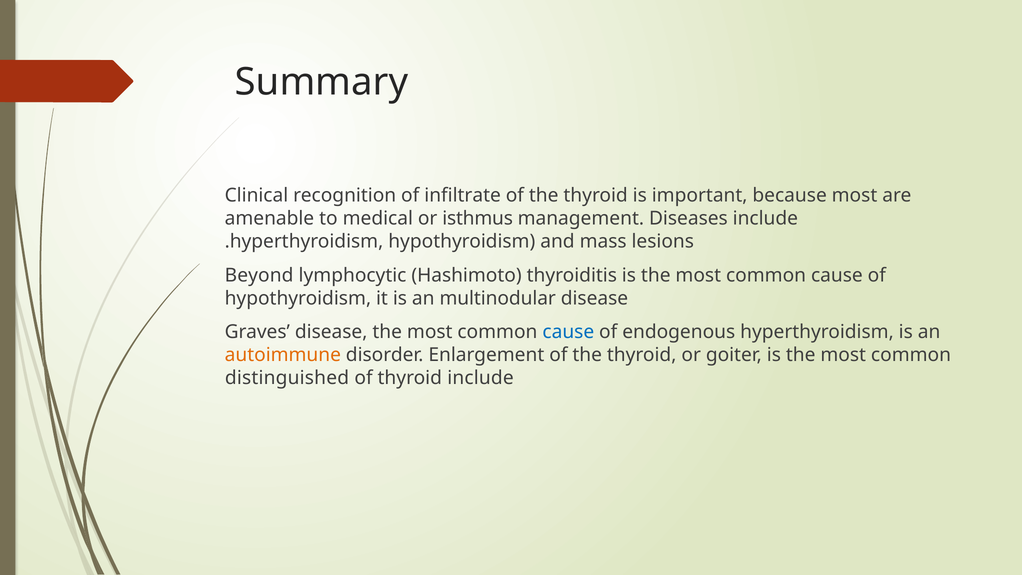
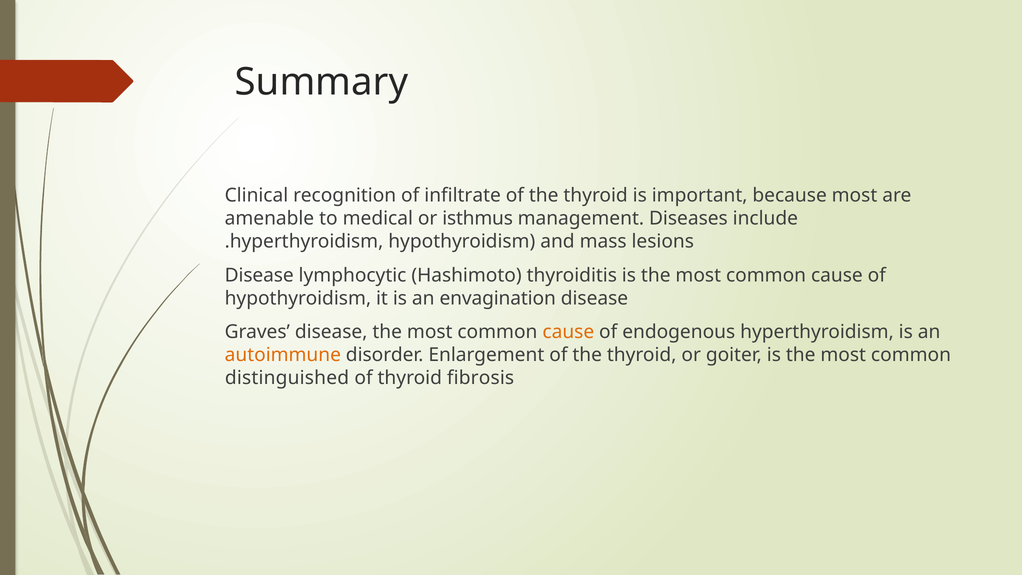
Beyond at (259, 275): Beyond -> Disease
multinodular: multinodular -> envagination
cause at (568, 332) colour: blue -> orange
thyroid include: include -> fibrosis
